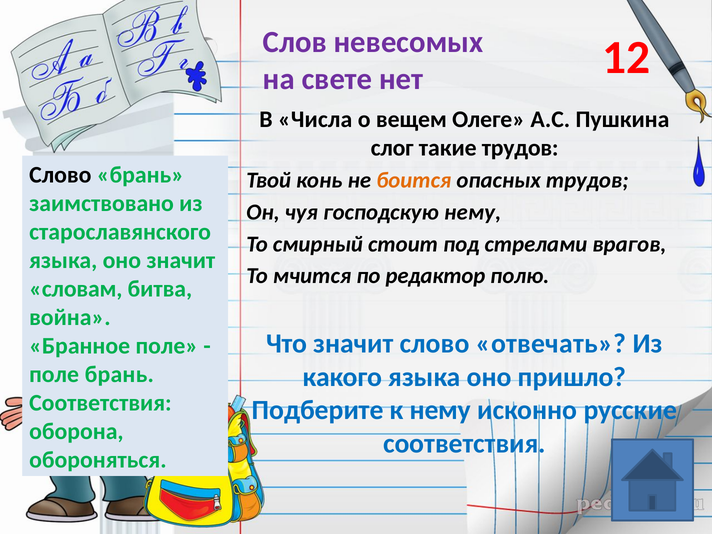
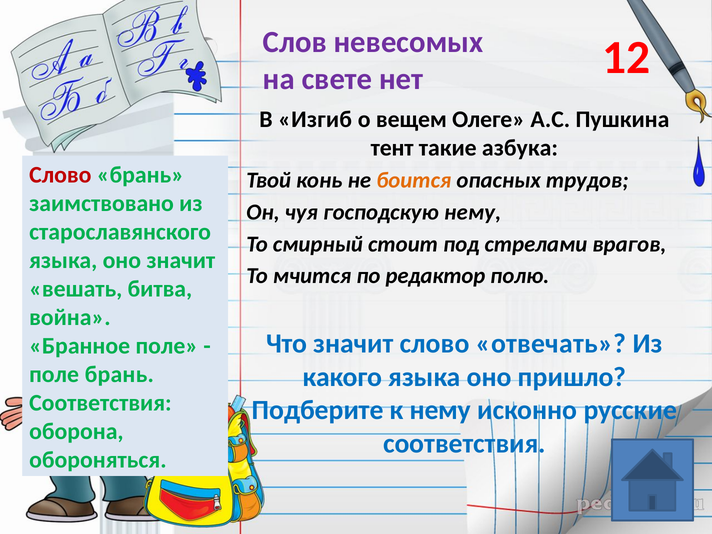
Числа: Числа -> Изгиб
слог: слог -> тент
такие трудов: трудов -> азбука
Слово at (60, 175) colour: black -> red
словам: словам -> вешать
